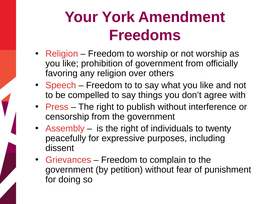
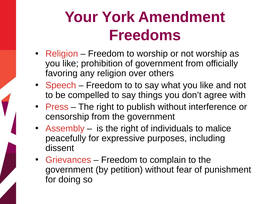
twenty: twenty -> malice
